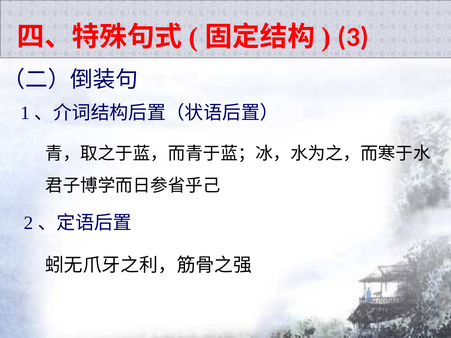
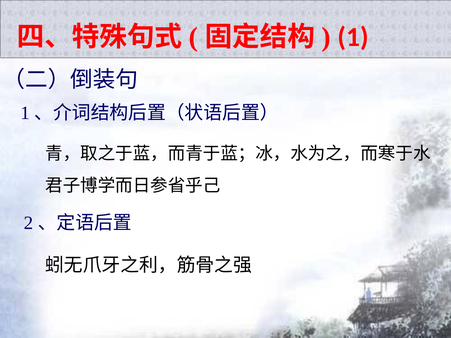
3 at (353, 37): 3 -> 1
